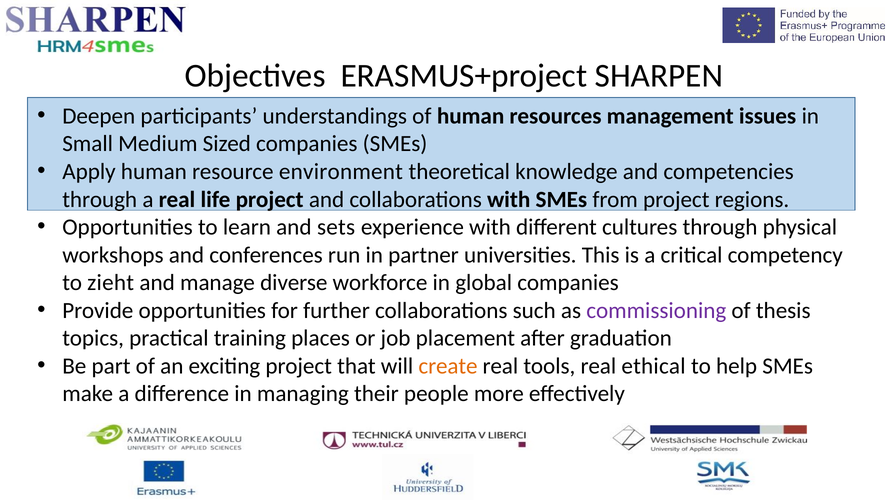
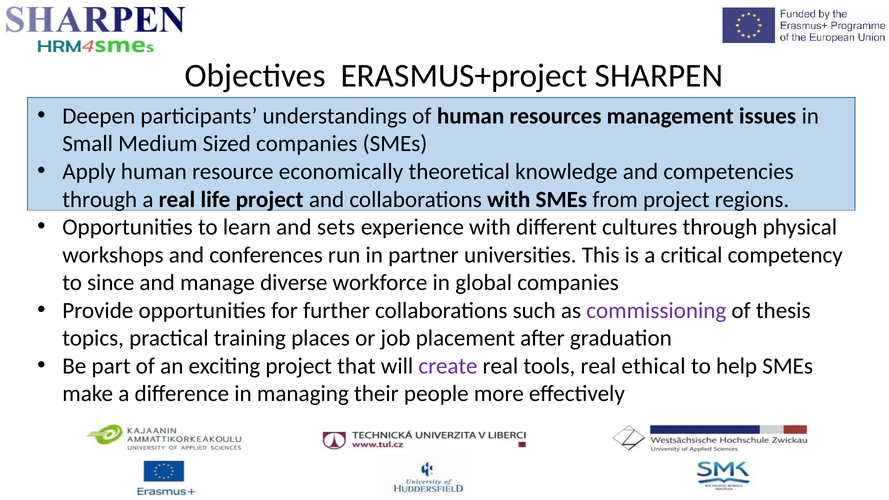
environment: environment -> economically
zieht: zieht -> since
create colour: orange -> purple
